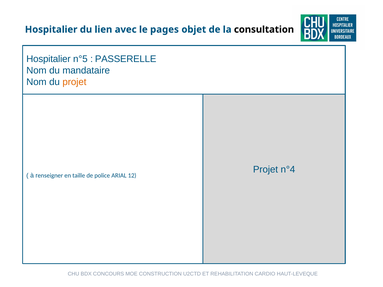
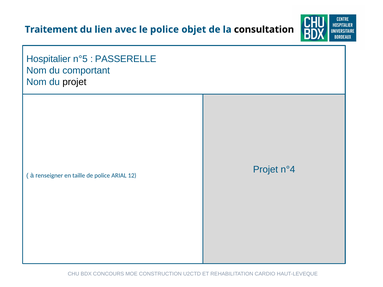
Hospitalier at (51, 30): Hospitalier -> Traitement
le pages: pages -> police
mandataire: mandataire -> comportant
projet at (74, 82) colour: orange -> black
